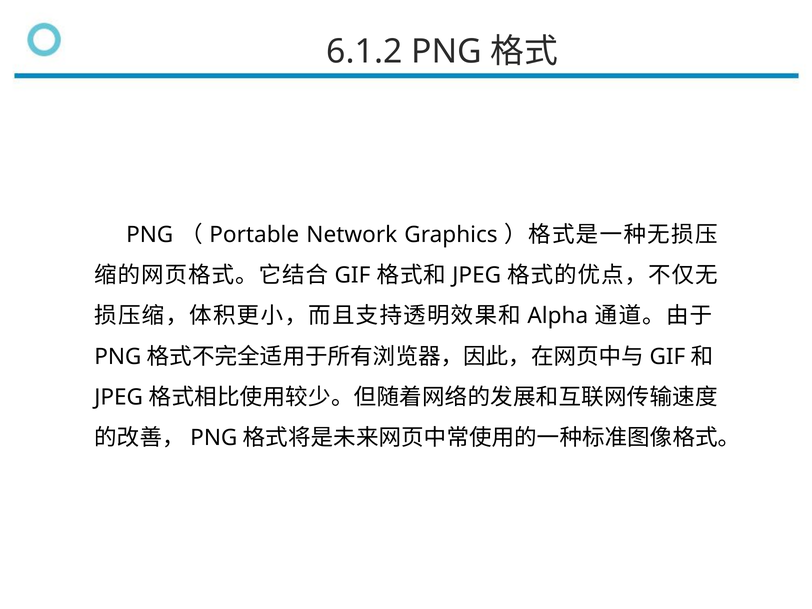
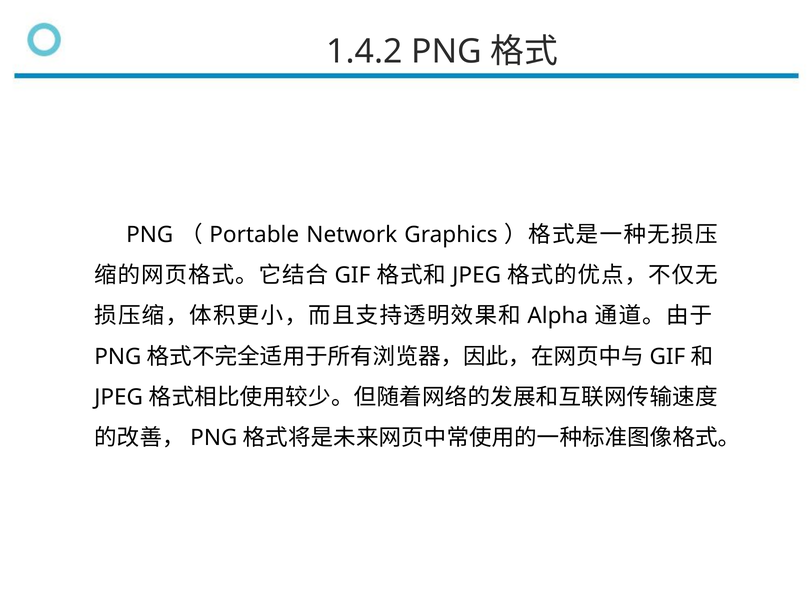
6.1.2: 6.1.2 -> 1.4.2
